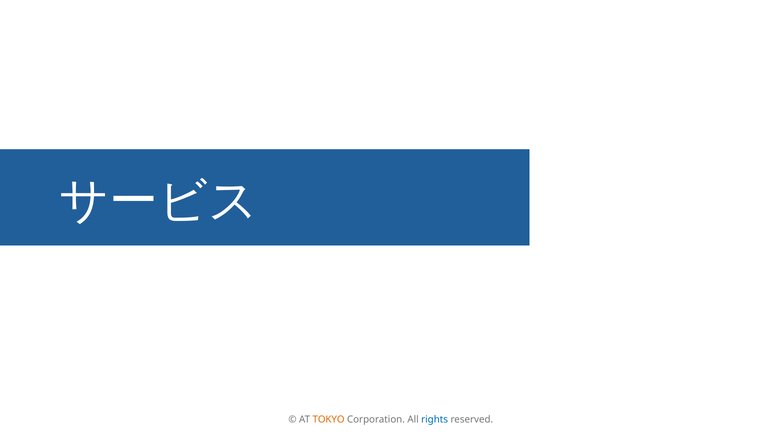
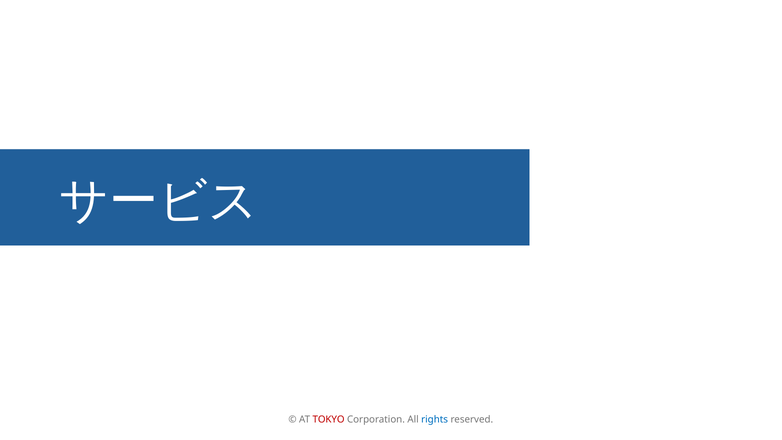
TOKYO colour: orange -> red
